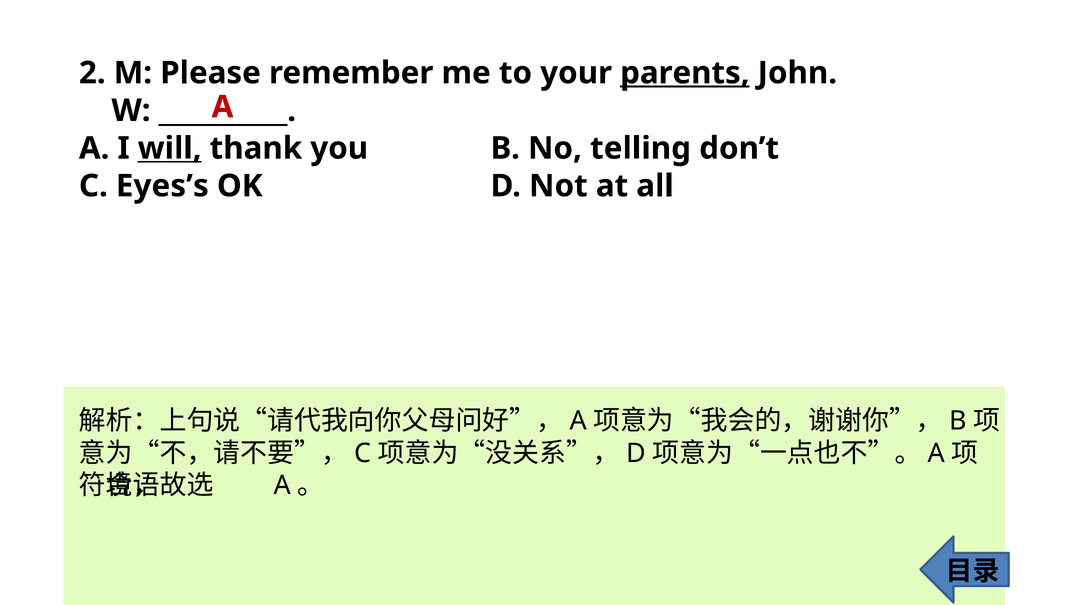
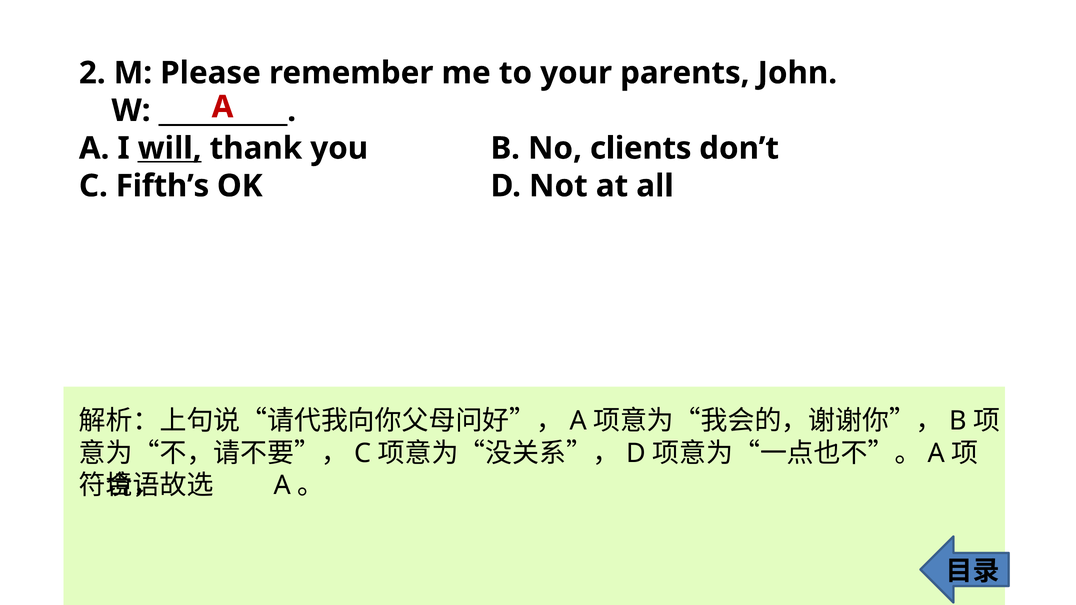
parents underline: present -> none
telling: telling -> clients
Eyes’s: Eyes’s -> Fifth’s
